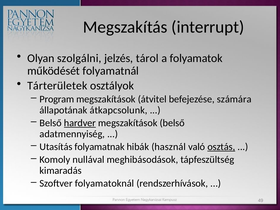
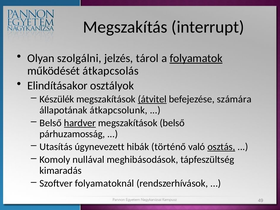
folyamatok underline: none -> present
folyamatnál: folyamatnál -> átkapcsolás
Tárterületek: Tárterületek -> Elindításakor
Program: Program -> Készülék
átvitel underline: none -> present
adatmennyiség: adatmennyiség -> párhuzamosság
folyamatnak: folyamatnak -> úgynevezett
használ: használ -> történő
